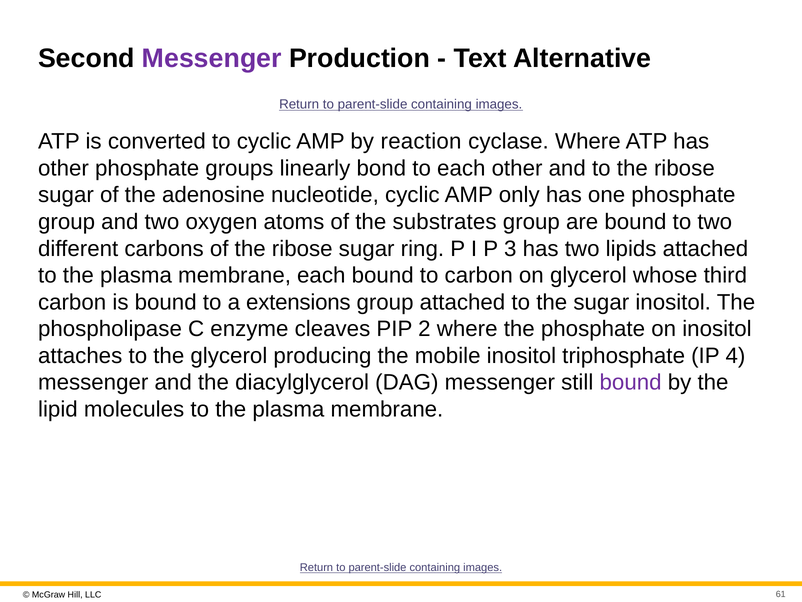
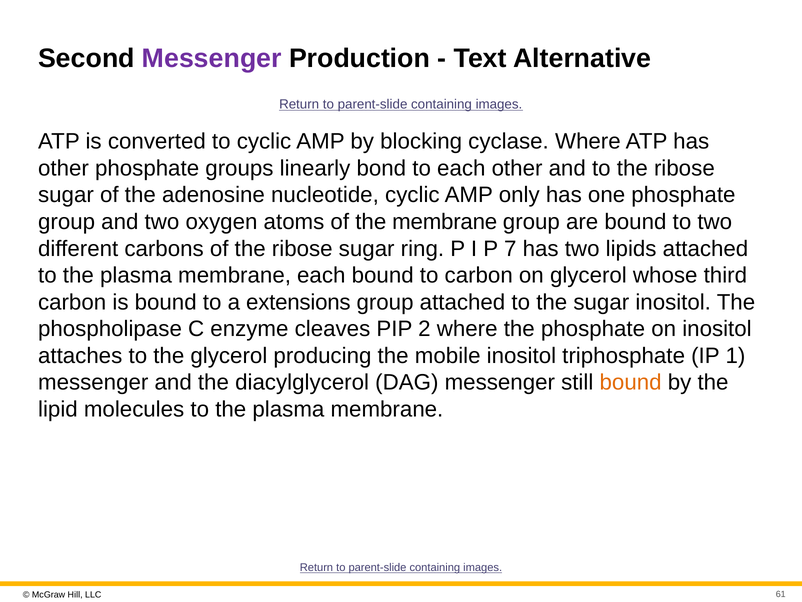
reaction: reaction -> blocking
the substrates: substrates -> membrane
3: 3 -> 7
4: 4 -> 1
bound at (631, 382) colour: purple -> orange
